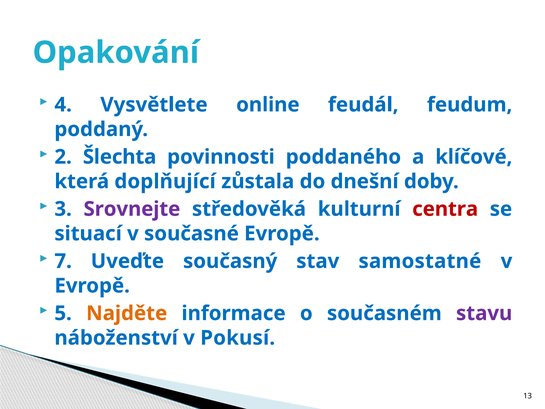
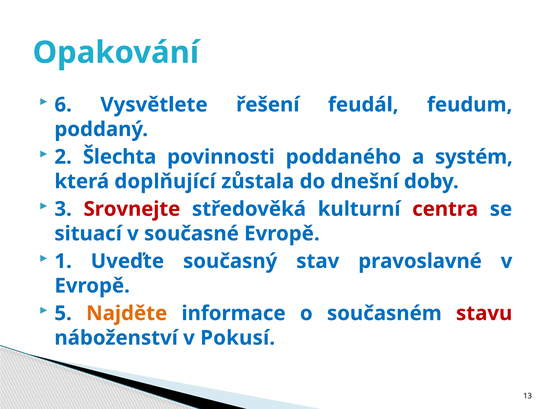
4: 4 -> 6
online: online -> řešení
klíčové: klíčové -> systém
Srovnejte colour: purple -> red
7: 7 -> 1
samostatné: samostatné -> pravoslavné
stavu colour: purple -> red
